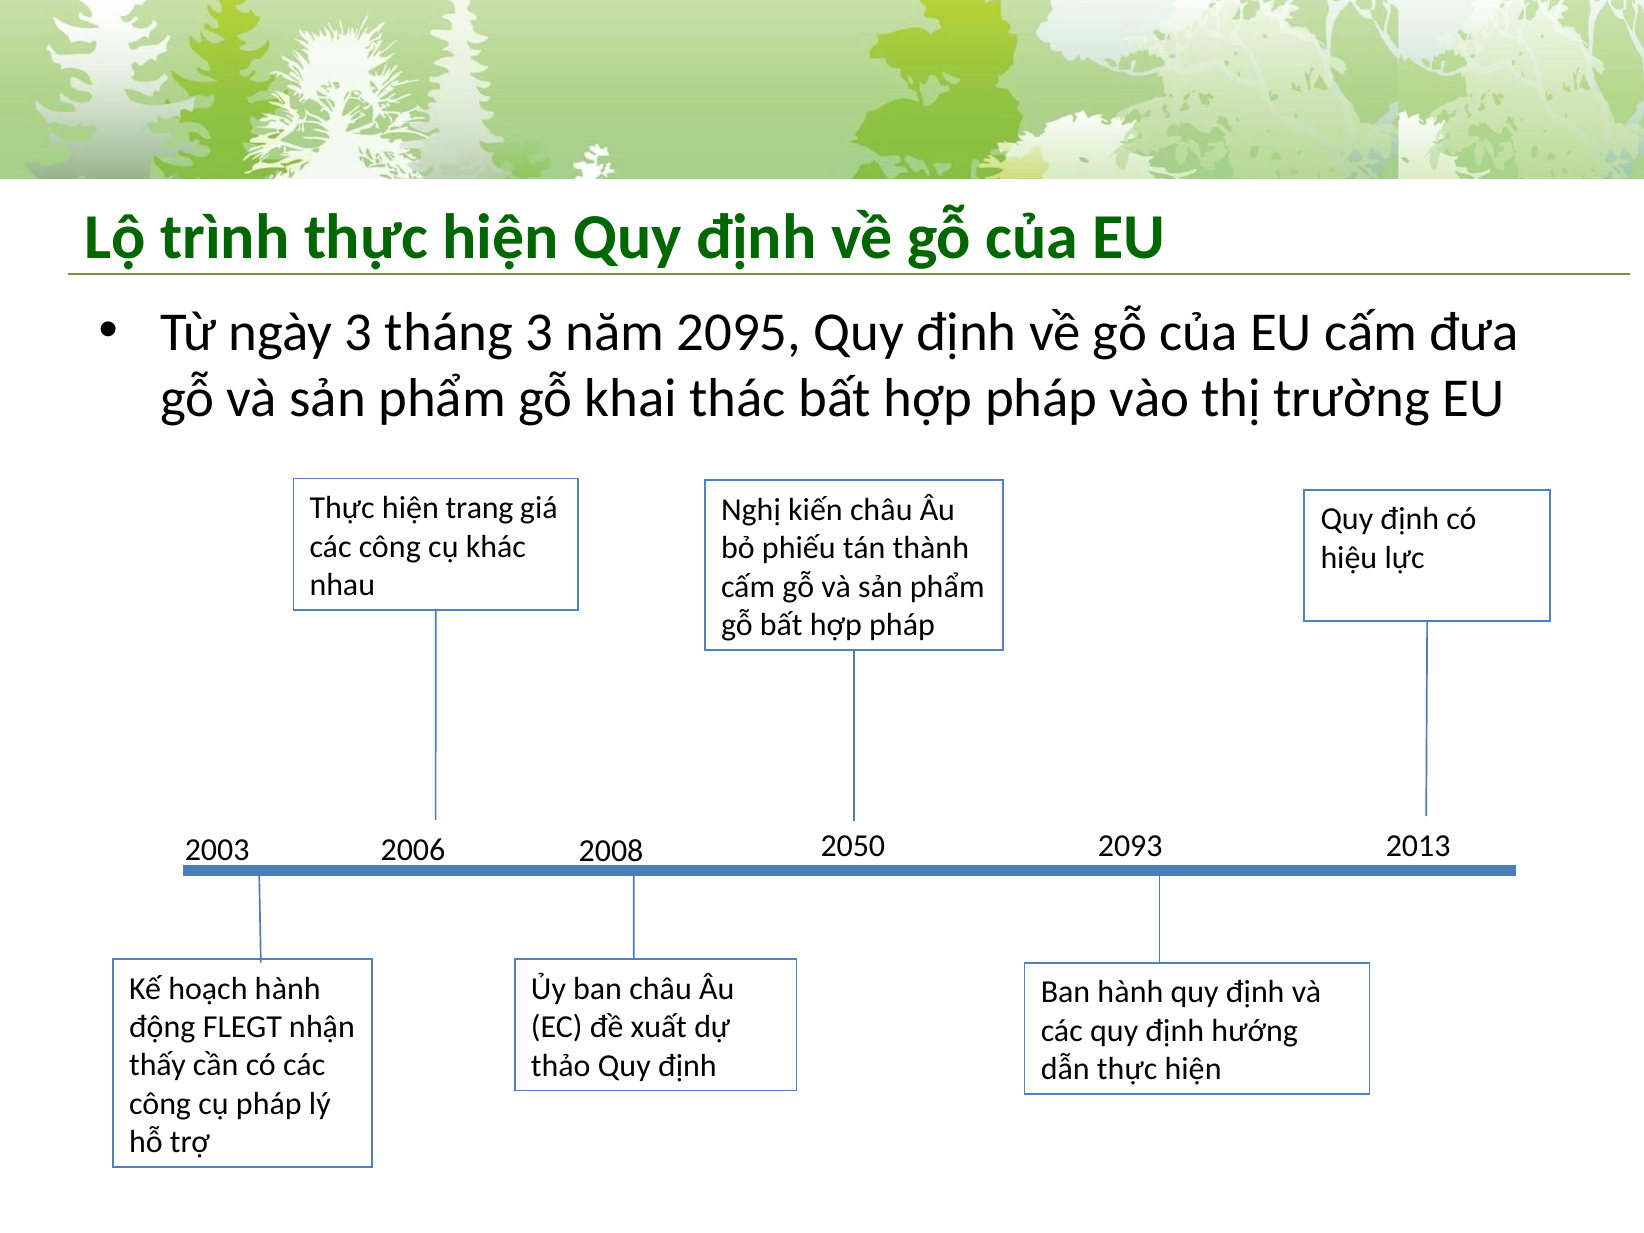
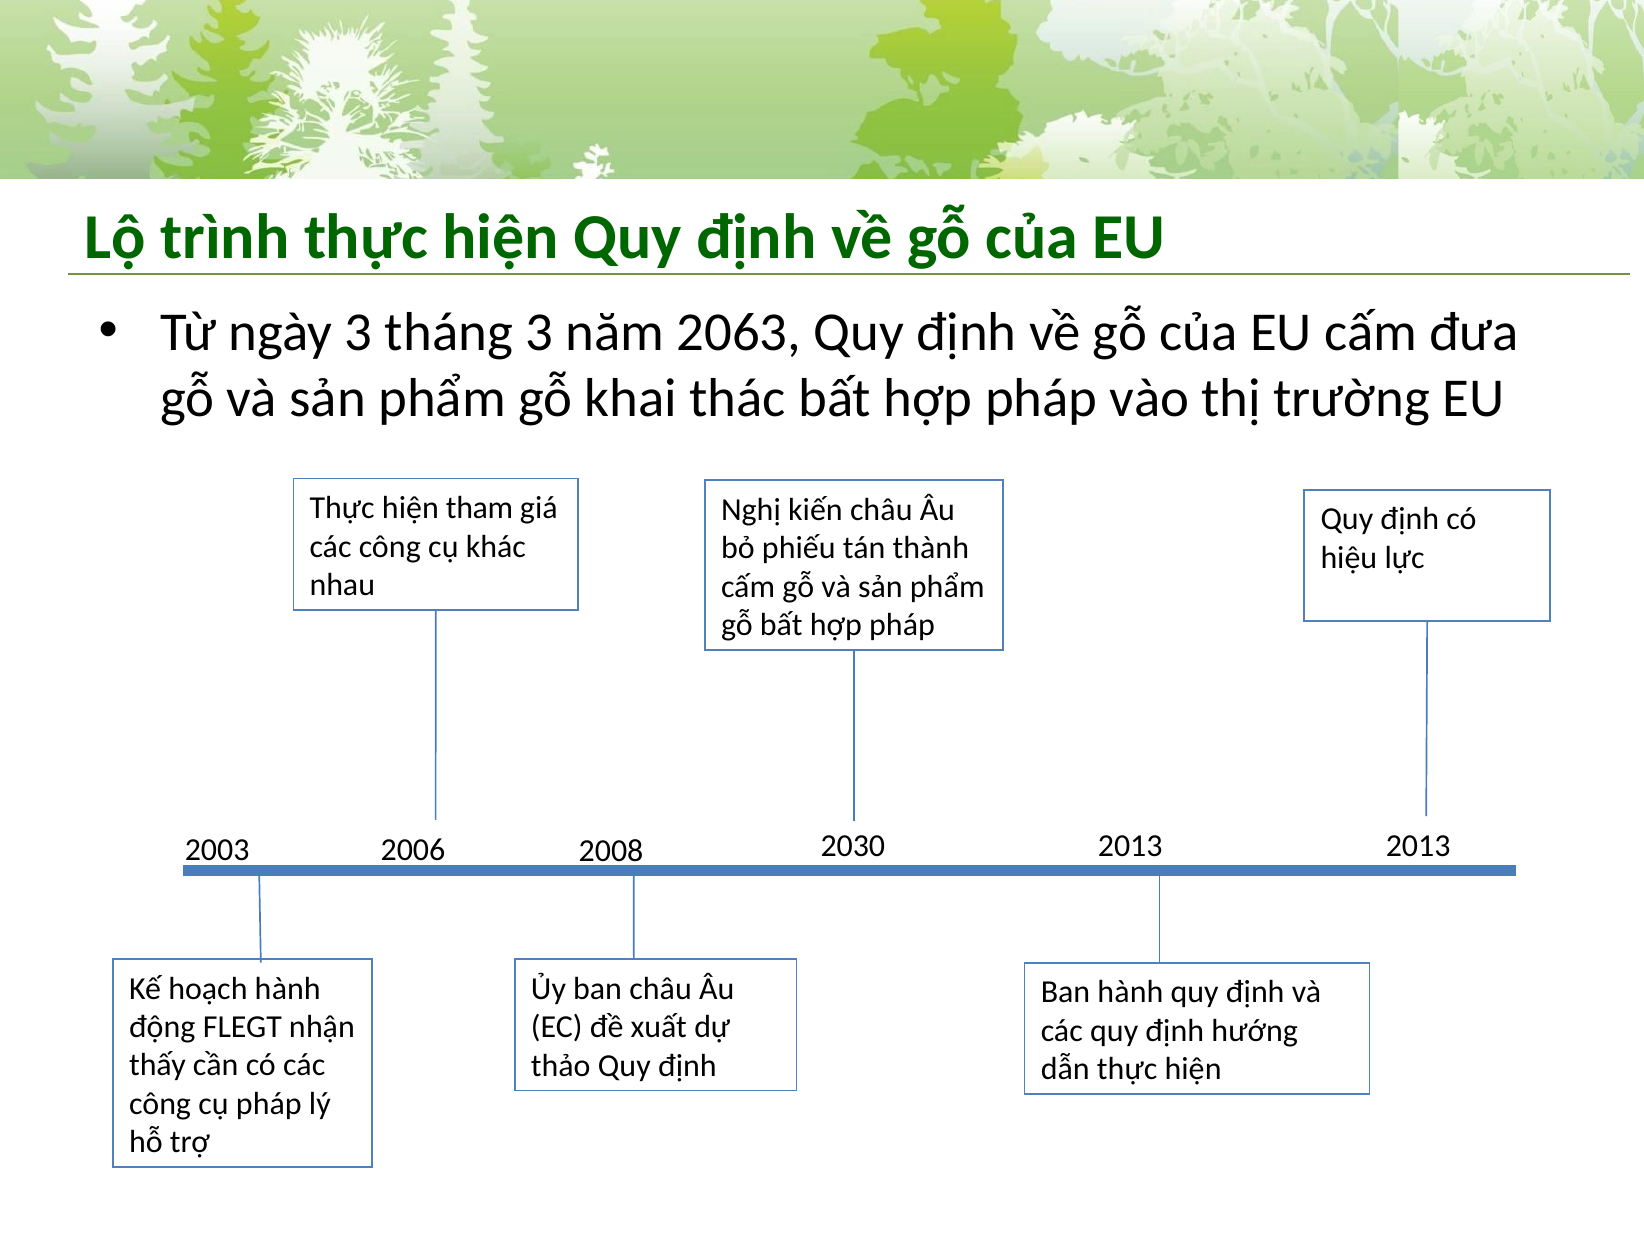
2095: 2095 -> 2063
trang: trang -> tham
2093 at (1130, 846): 2093 -> 2013
2050: 2050 -> 2030
